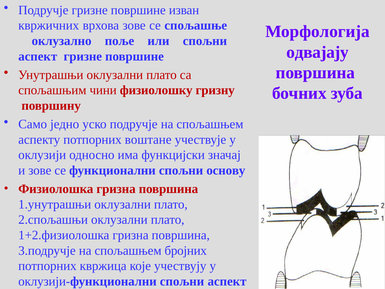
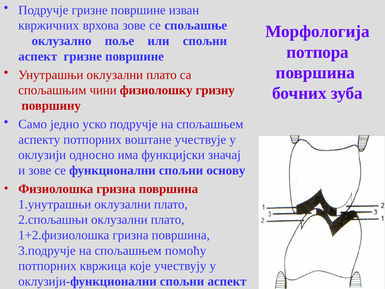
одвајају: одвајају -> потпора
бројних: бројних -> помоћу
